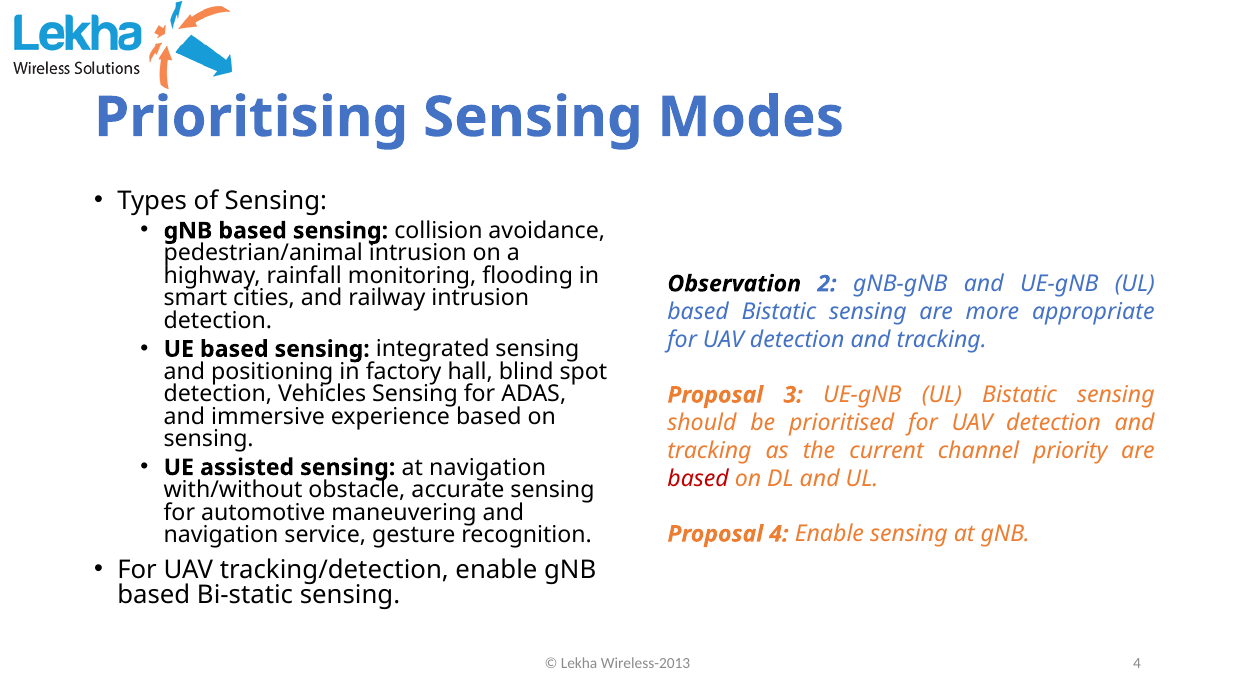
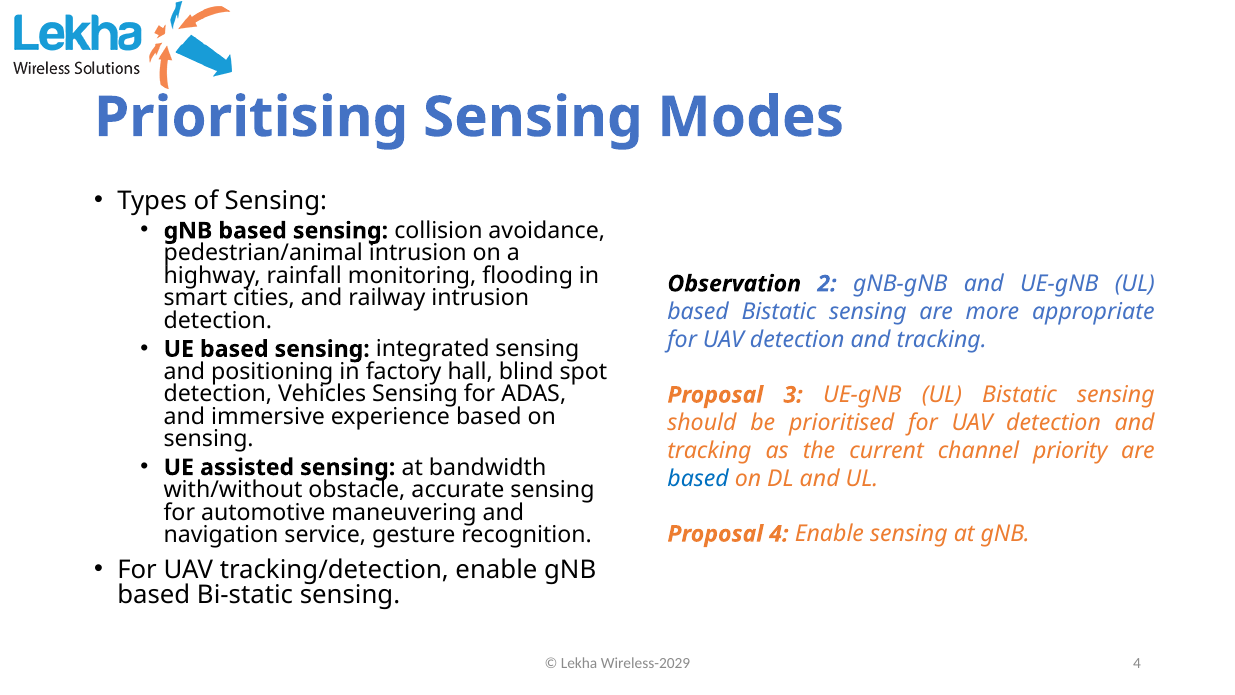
at navigation: navigation -> bandwidth
based at (698, 478) colour: red -> blue
Wireless-2013: Wireless-2013 -> Wireless-2029
